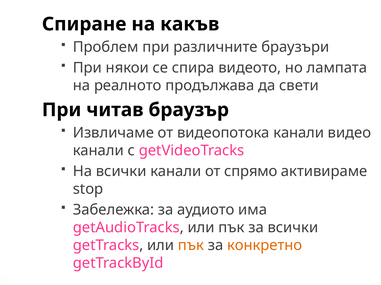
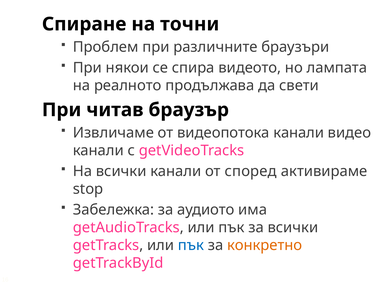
какъв: какъв -> точни
спрямо: спрямо -> според
пък at (191, 246) colour: orange -> blue
